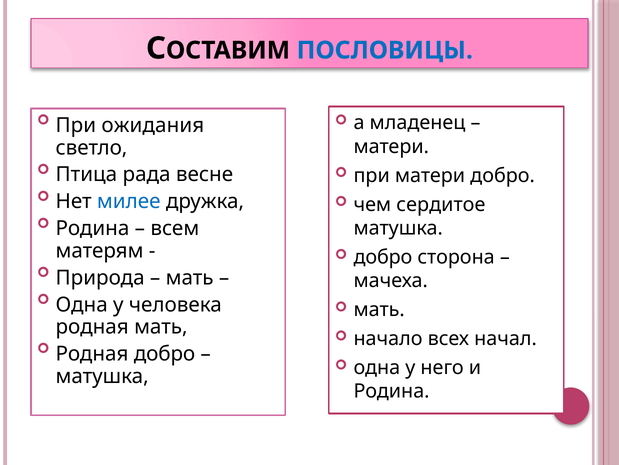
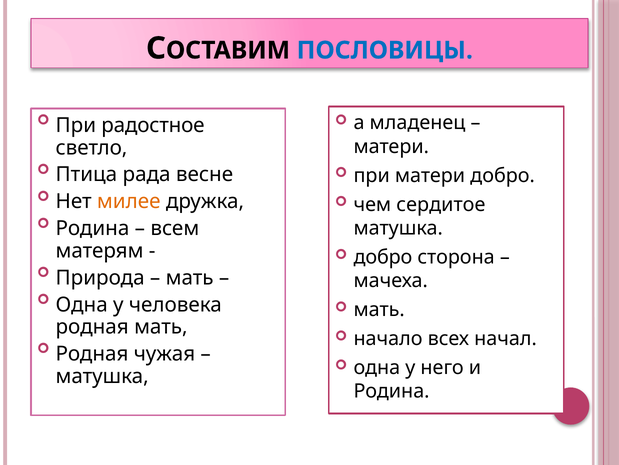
ожидания: ожидания -> радостное
милее colour: blue -> orange
Родная добро: добро -> чужая
